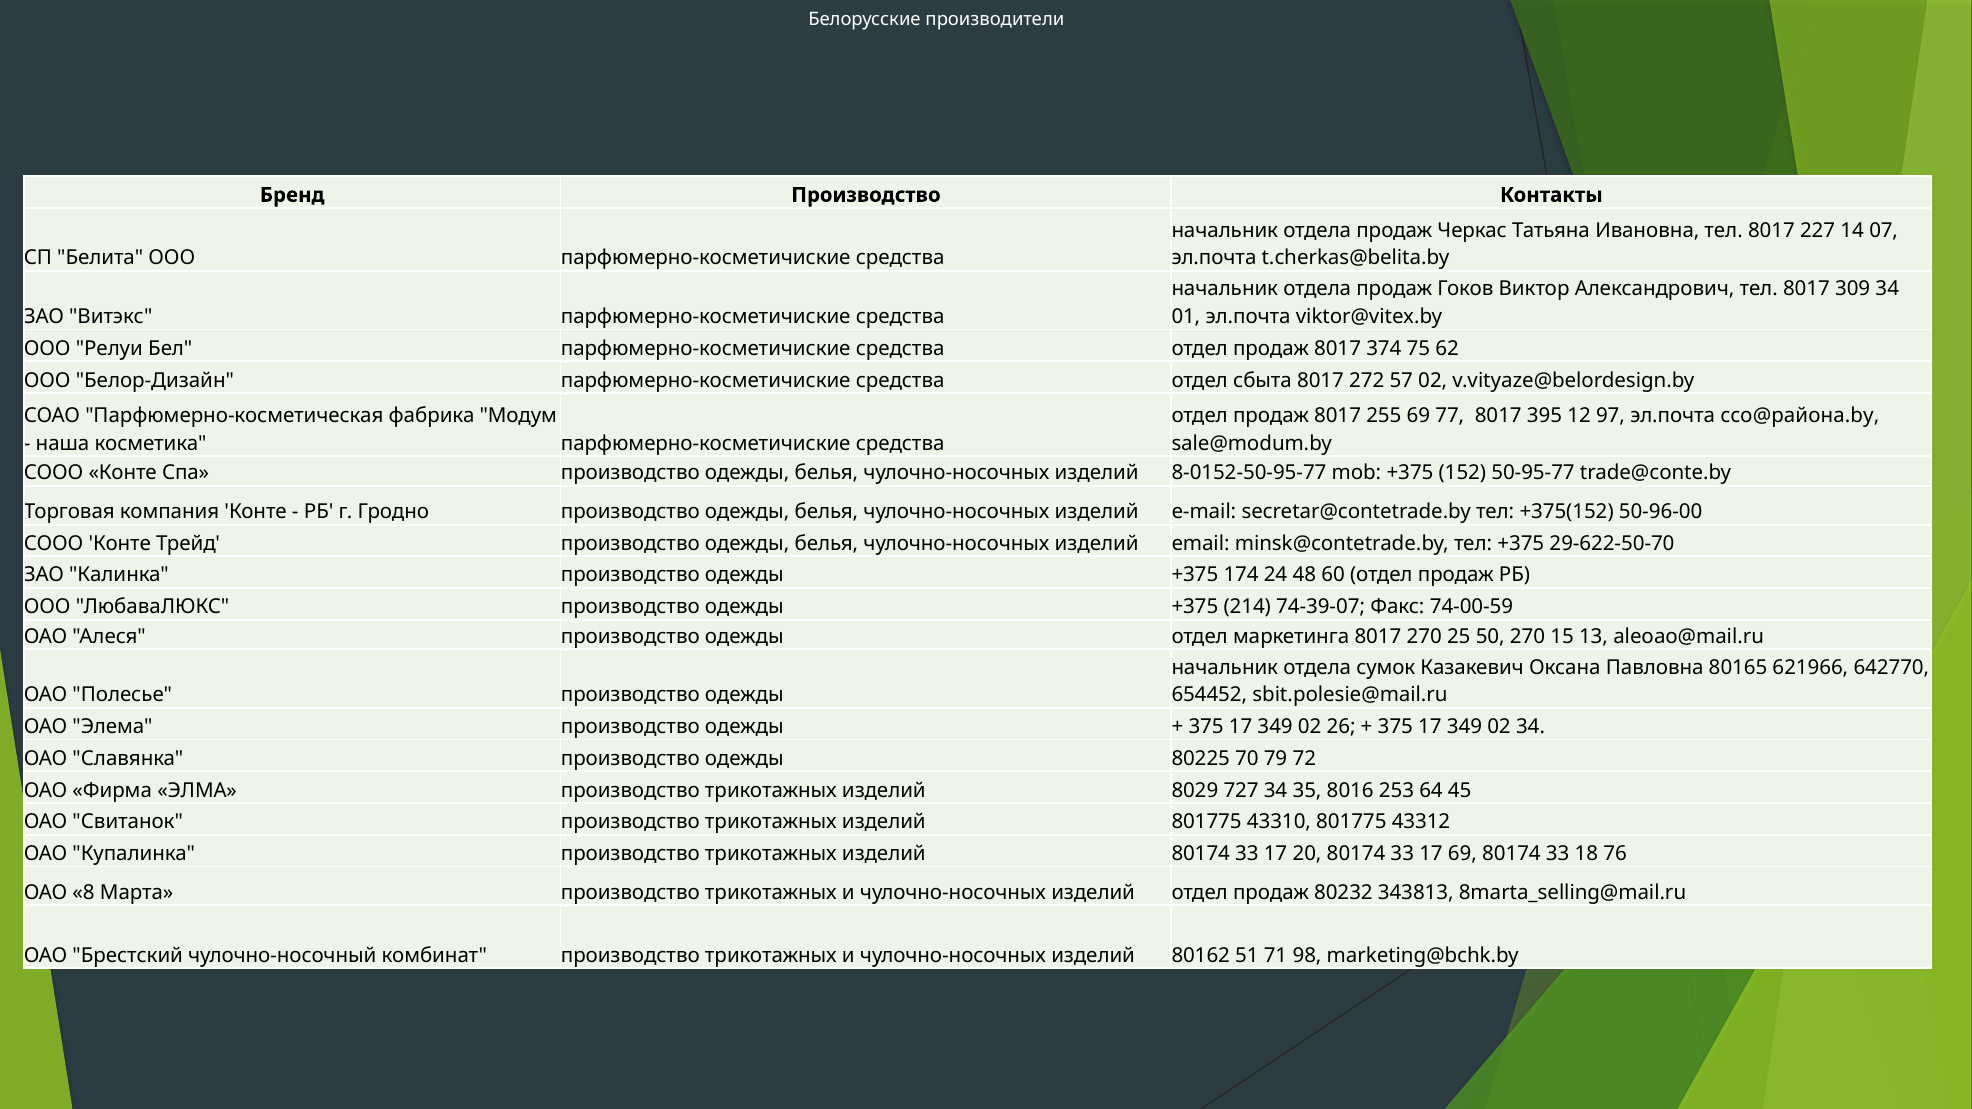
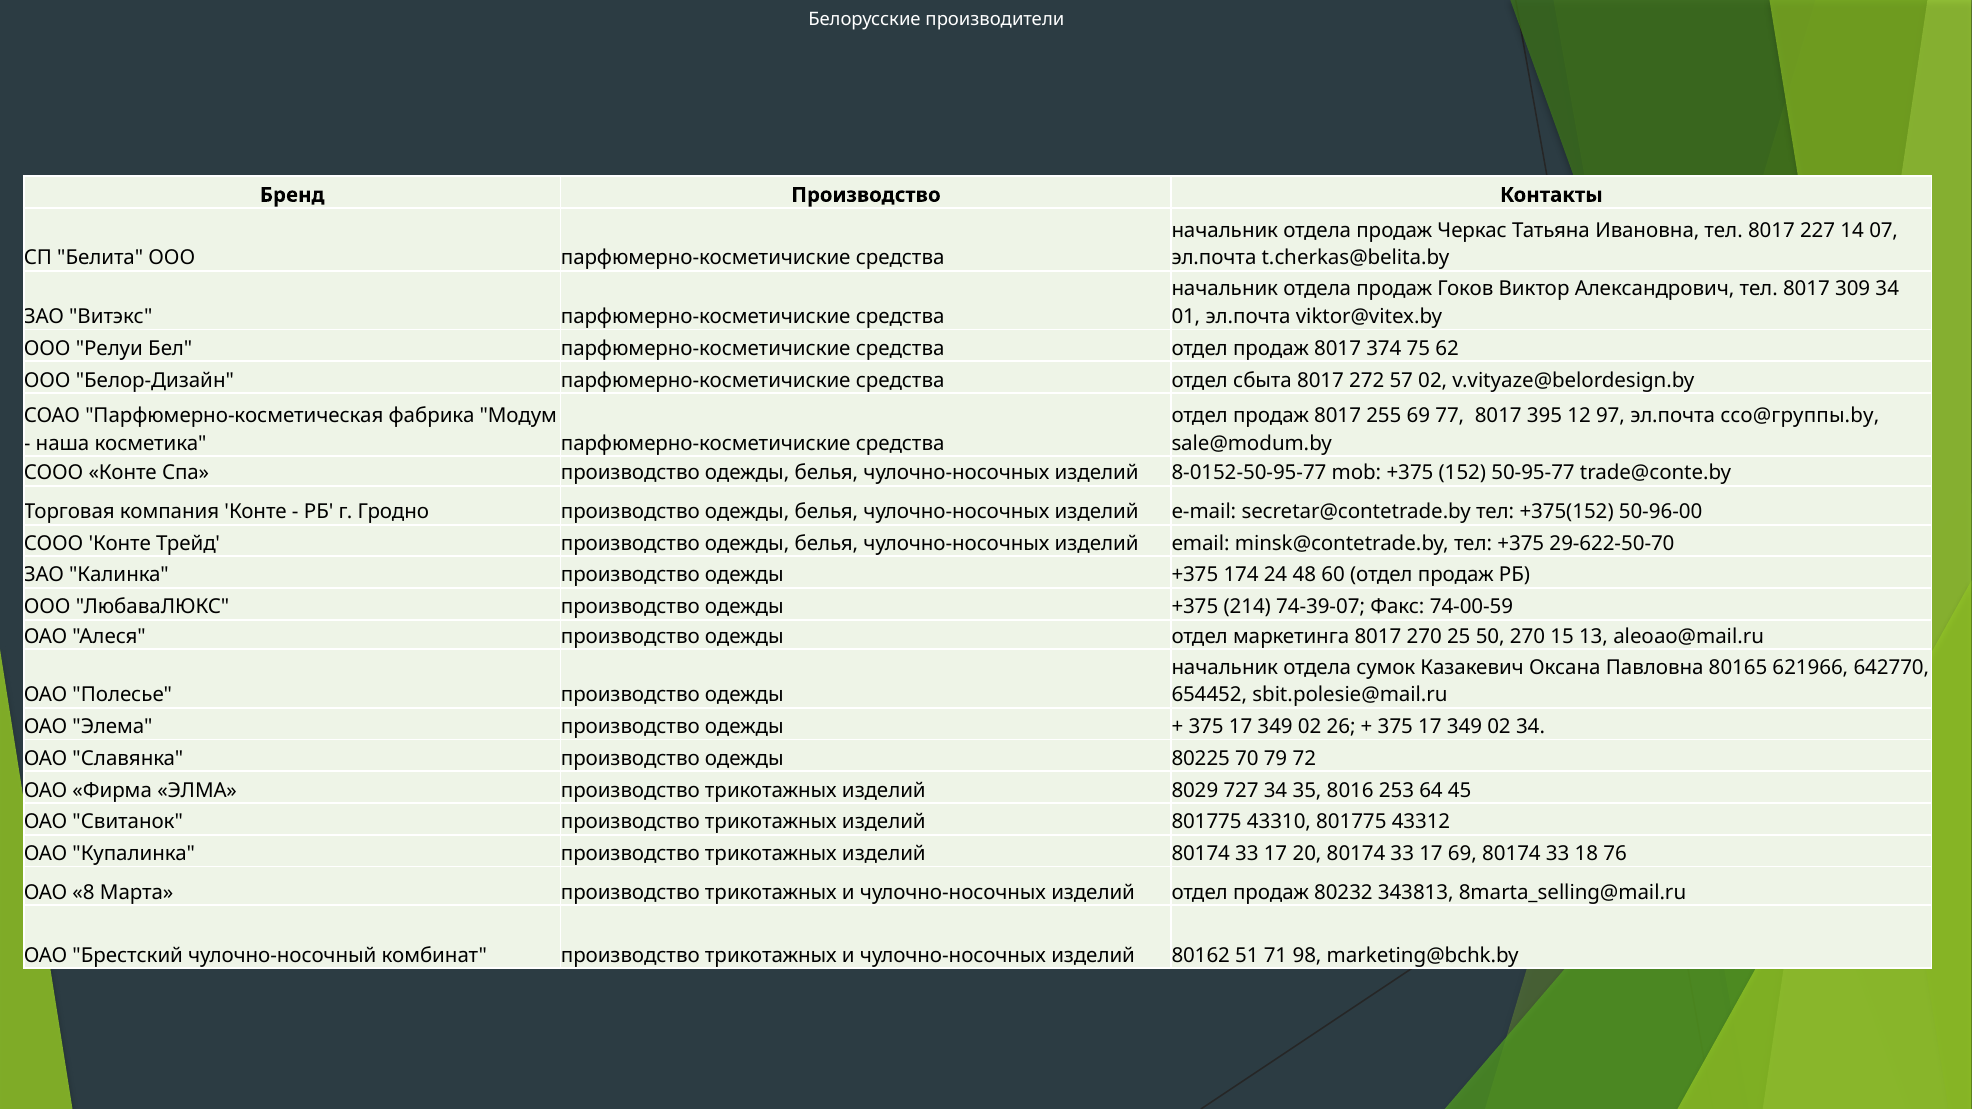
cco@района.by: cco@района.by -> cco@группы.by
